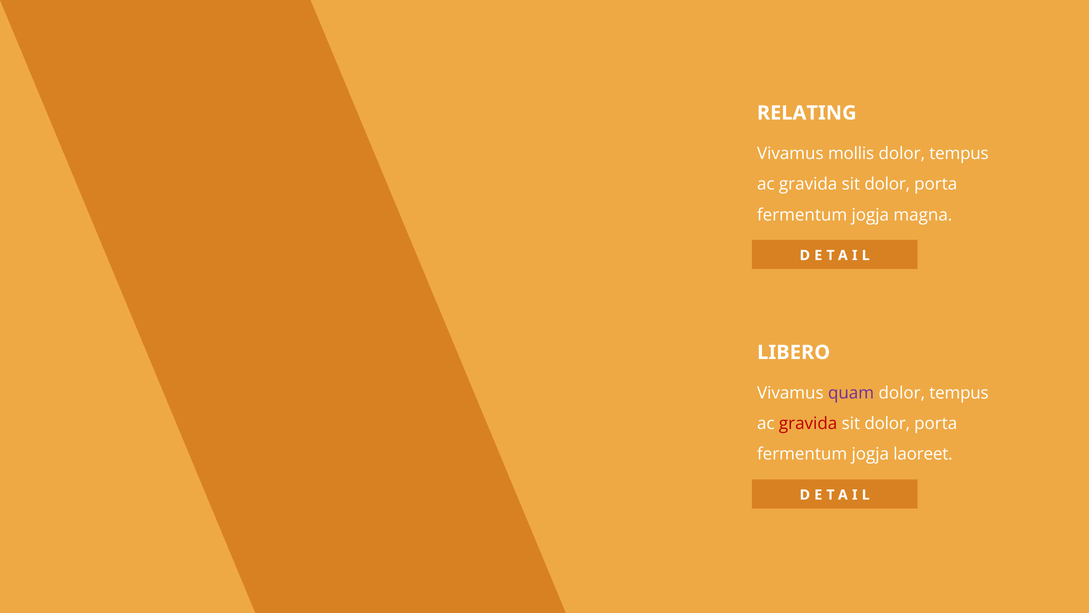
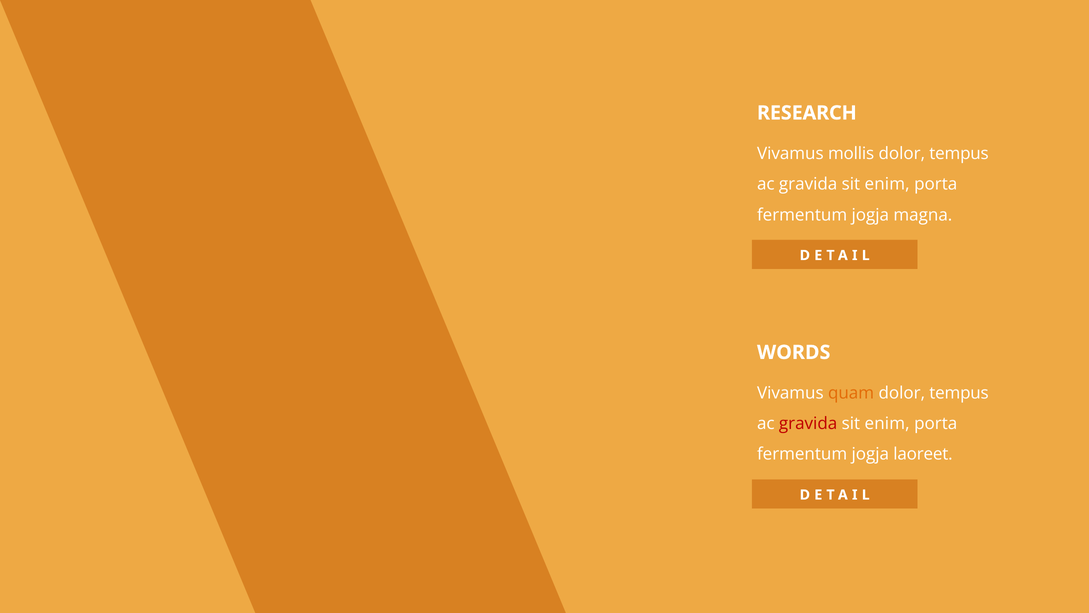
RELATING: RELATING -> RESEARCH
dolor at (887, 184): dolor -> enim
LIBERO: LIBERO -> WORDS
quam colour: purple -> orange
dolor at (887, 423): dolor -> enim
